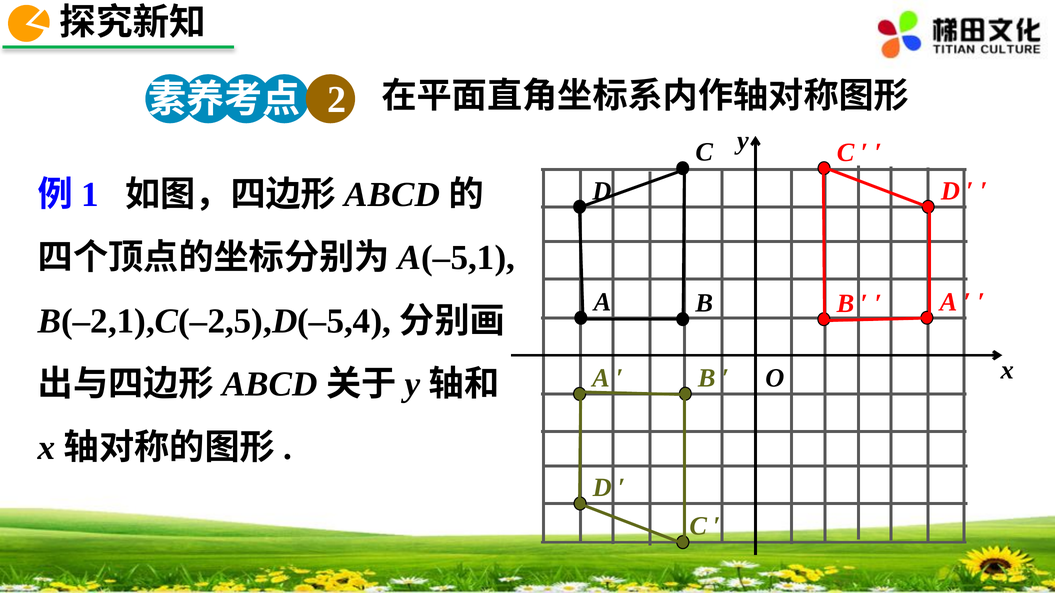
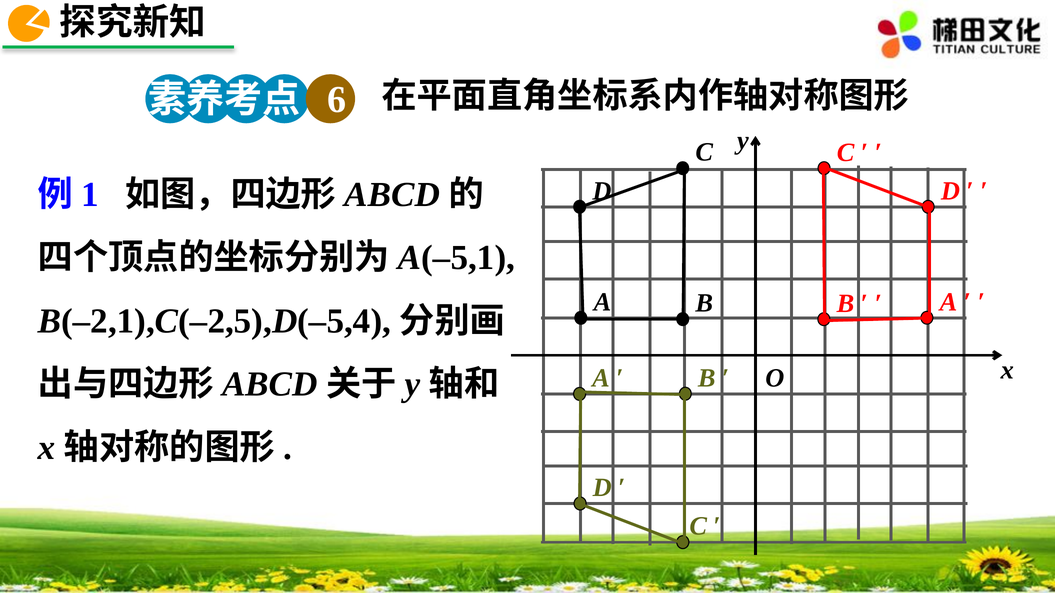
2: 2 -> 6
